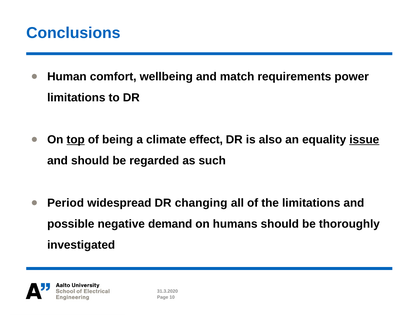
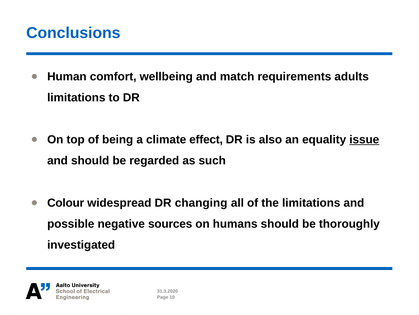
power: power -> adults
top underline: present -> none
Period: Period -> Colour
demand: demand -> sources
